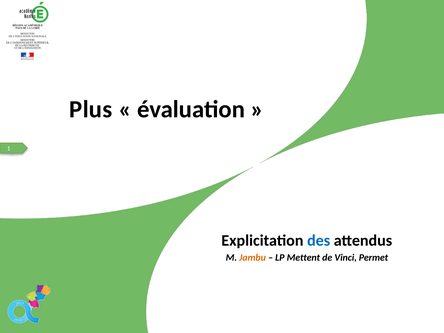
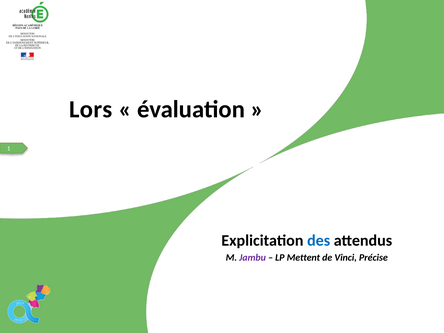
Plus: Plus -> Lors
Jambu colour: orange -> purple
Permet: Permet -> Précise
